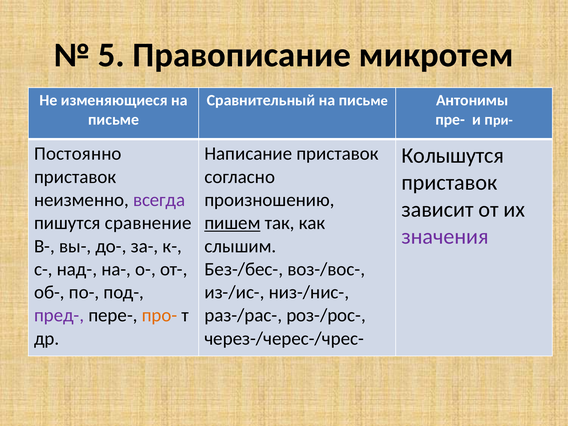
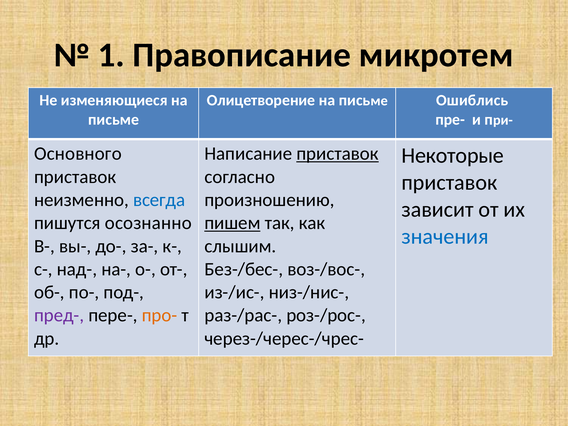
5: 5 -> 1
Сравнительный: Сравнительный -> Олицетворение
Антонимы: Антонимы -> Ошиблись
Постоянно: Постоянно -> Основного
приставок at (338, 154) underline: none -> present
Колышутся: Колышутся -> Некоторые
всегда colour: purple -> blue
сравнение: сравнение -> осознанно
значения colour: purple -> blue
